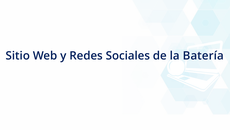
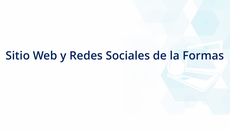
Batería: Batería -> Formas
